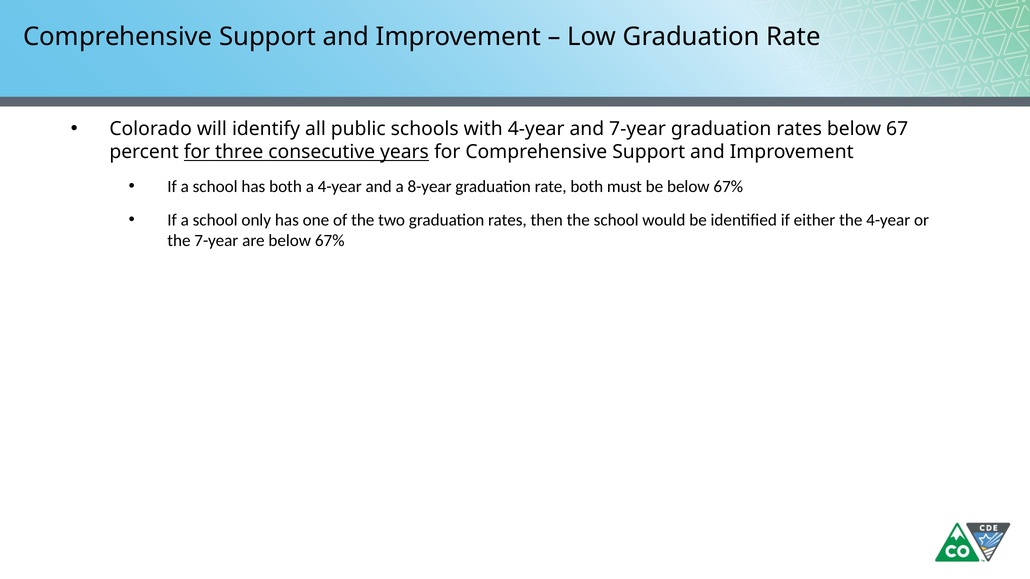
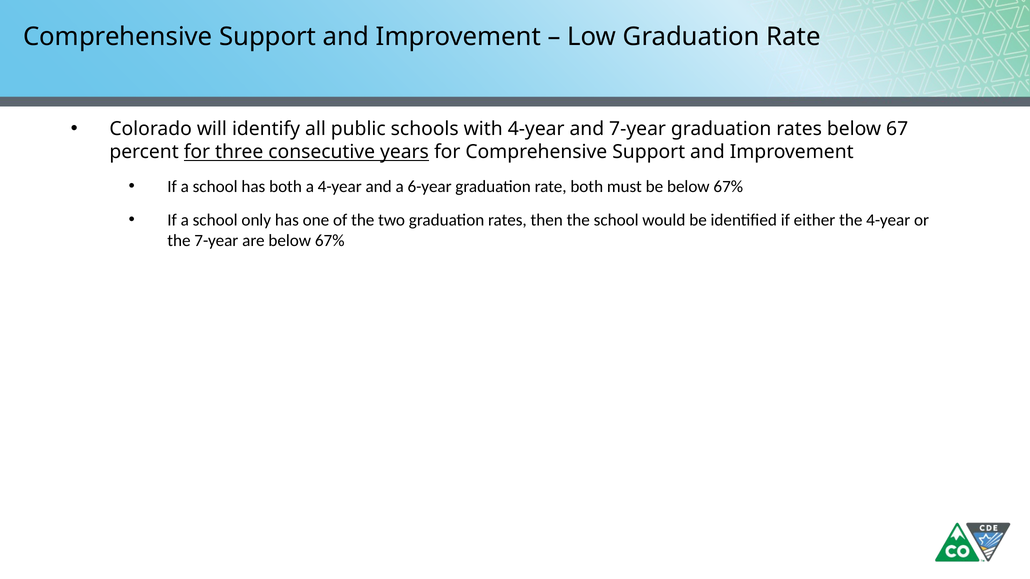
8-year: 8-year -> 6-year
